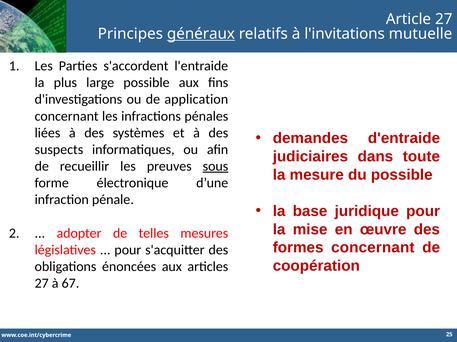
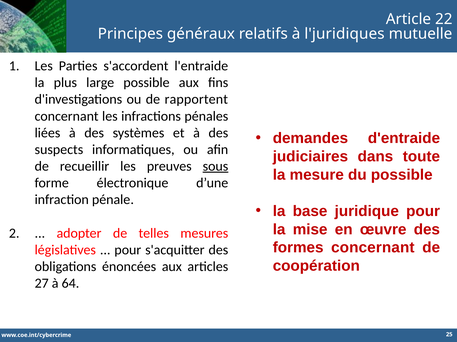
Article 27: 27 -> 22
généraux underline: present -> none
l'invitations: l'invitations -> l'juridiques
application: application -> rapportent
67: 67 -> 64
